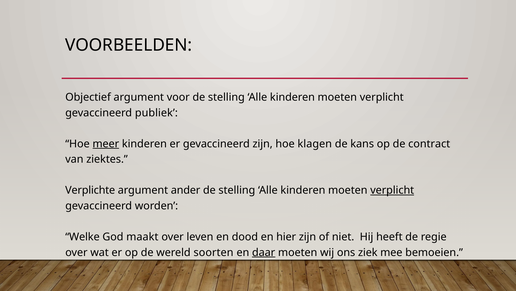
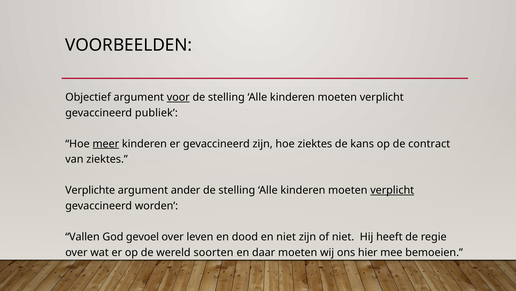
voor underline: none -> present
hoe klagen: klagen -> ziektes
Welke: Welke -> Vallen
maakt: maakt -> gevoel
en hier: hier -> niet
daar underline: present -> none
ziek: ziek -> hier
